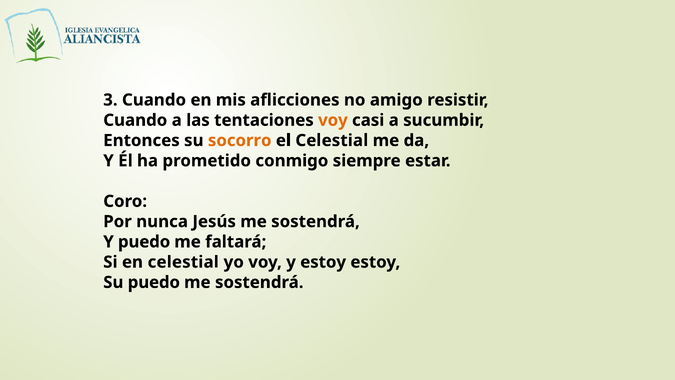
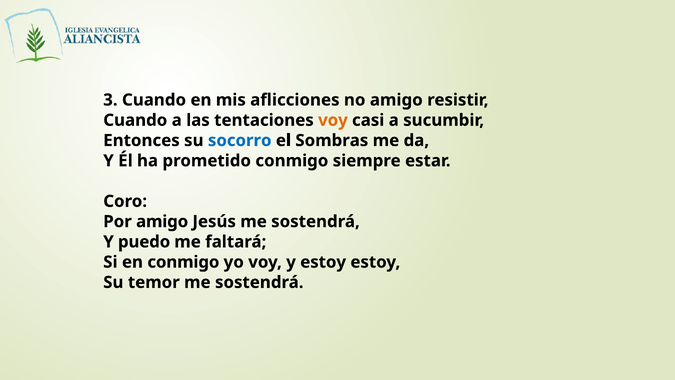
socorro colour: orange -> blue
el Celestial: Celestial -> Sombras
Por nunca: nunca -> amigo
en celestial: celestial -> conmigo
Su puedo: puedo -> temor
